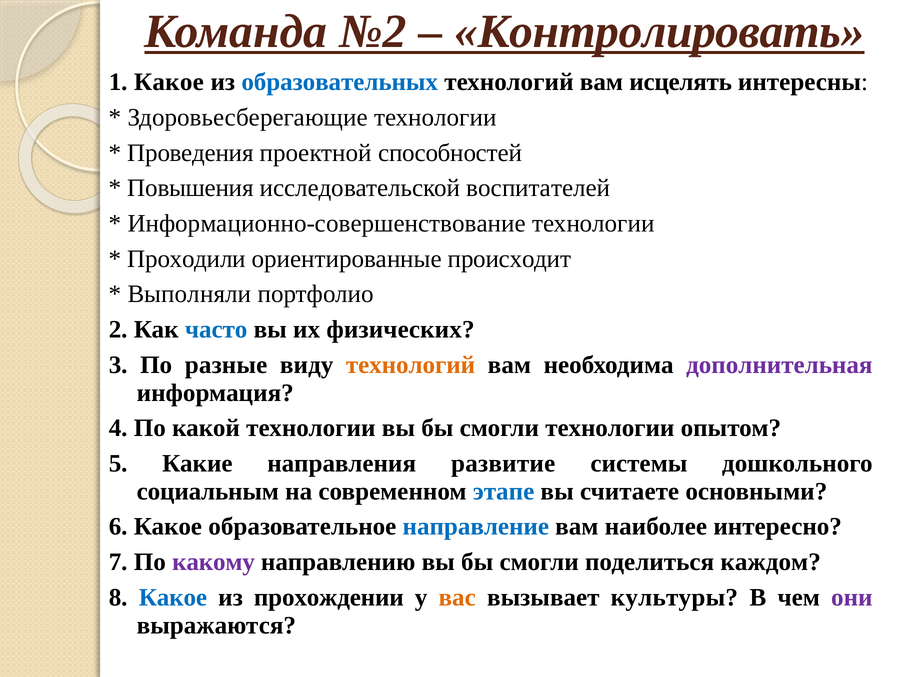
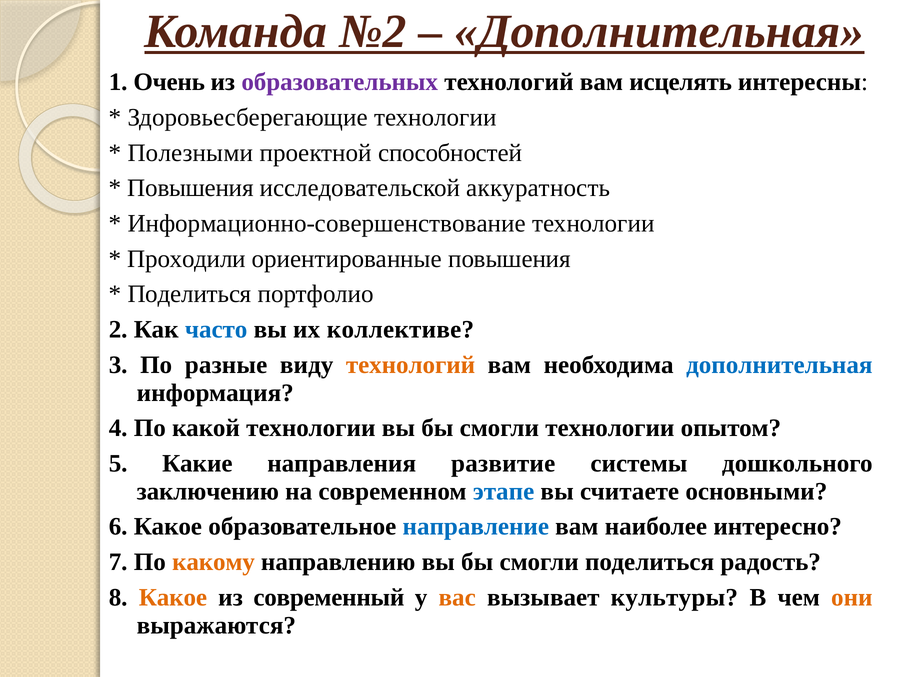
Контролировать at (659, 31): Контролировать -> Дополнительная
1 Какое: Какое -> Очень
образовательных colour: blue -> purple
Проведения: Проведения -> Полезными
воспитателей: воспитателей -> аккуратность
ориентированные происходит: происходит -> повышения
Выполняли at (189, 294): Выполняли -> Поделиться
физических: физических -> коллективе
дополнительная at (779, 365) colour: purple -> blue
социальным: социальным -> заключению
какому colour: purple -> orange
каждом: каждом -> радость
Какое at (173, 598) colour: blue -> orange
прохождении: прохождении -> современный
они colour: purple -> orange
